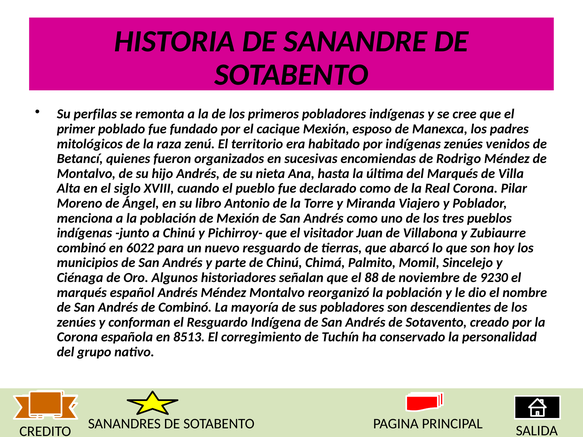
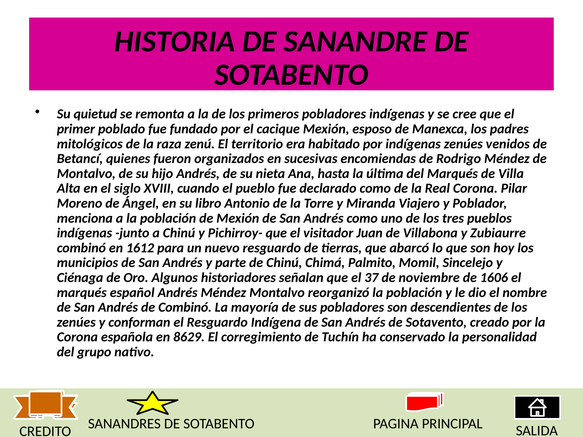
perfilas: perfilas -> quietud
6022: 6022 -> 1612
88: 88 -> 37
9230: 9230 -> 1606
8513: 8513 -> 8629
